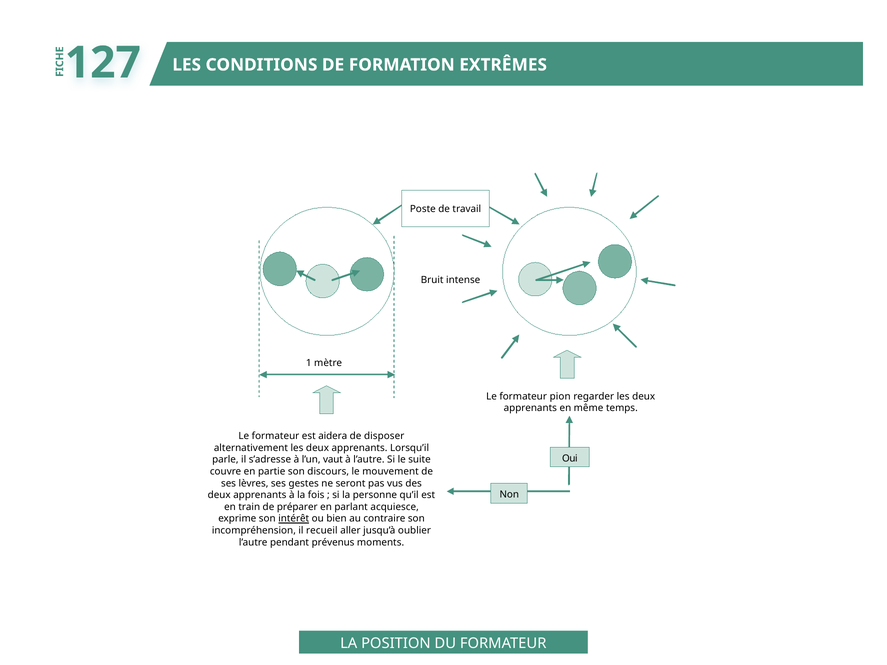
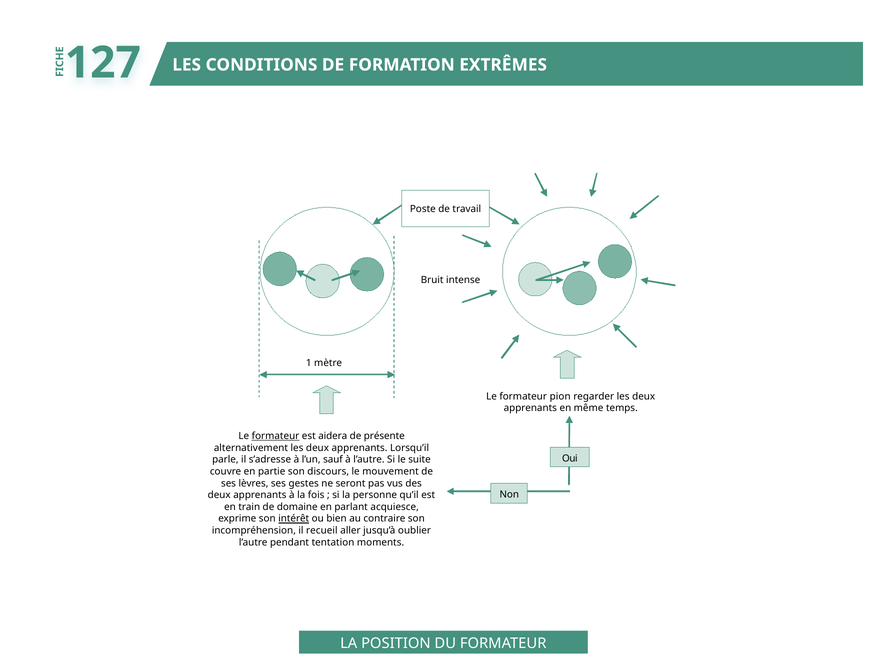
formateur at (276, 436) underline: none -> present
disposer: disposer -> présente
vaut: vaut -> sauf
préparer: préparer -> domaine
prévenus: prévenus -> tentation
